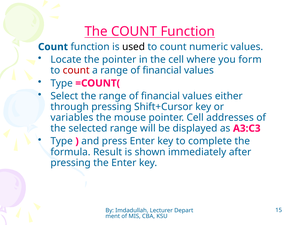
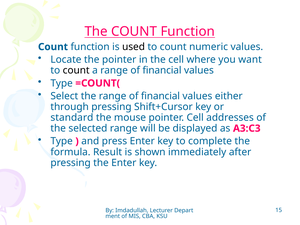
form: form -> want
count at (76, 70) colour: red -> black
variables: variables -> standard
